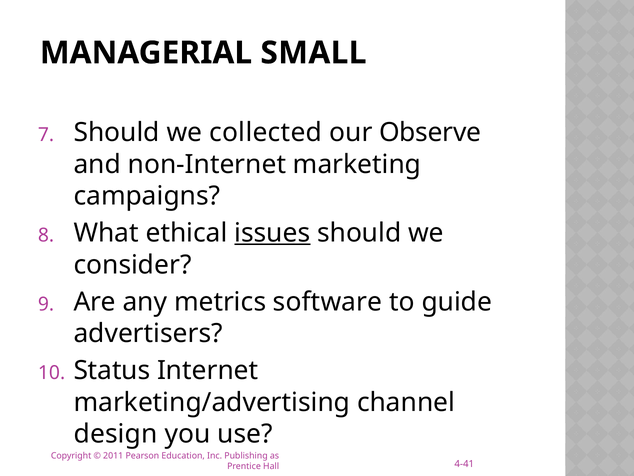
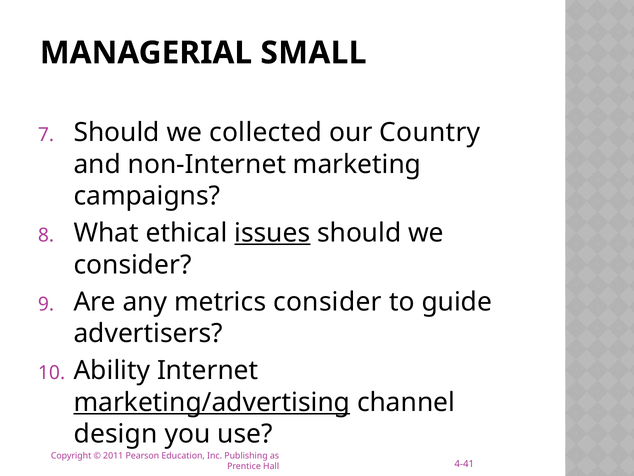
Observe: Observe -> Country
metrics software: software -> consider
Status: Status -> Ability
marketing/advertising underline: none -> present
